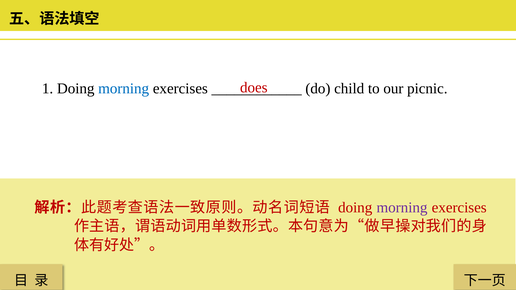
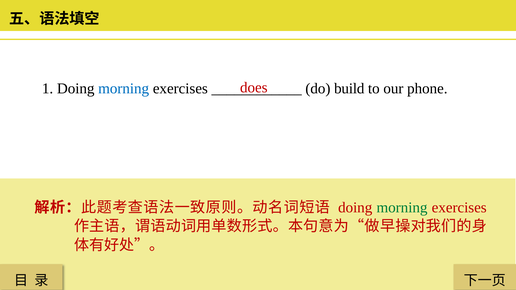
child: child -> build
picnic: picnic -> phone
morning at (402, 208) colour: purple -> green
